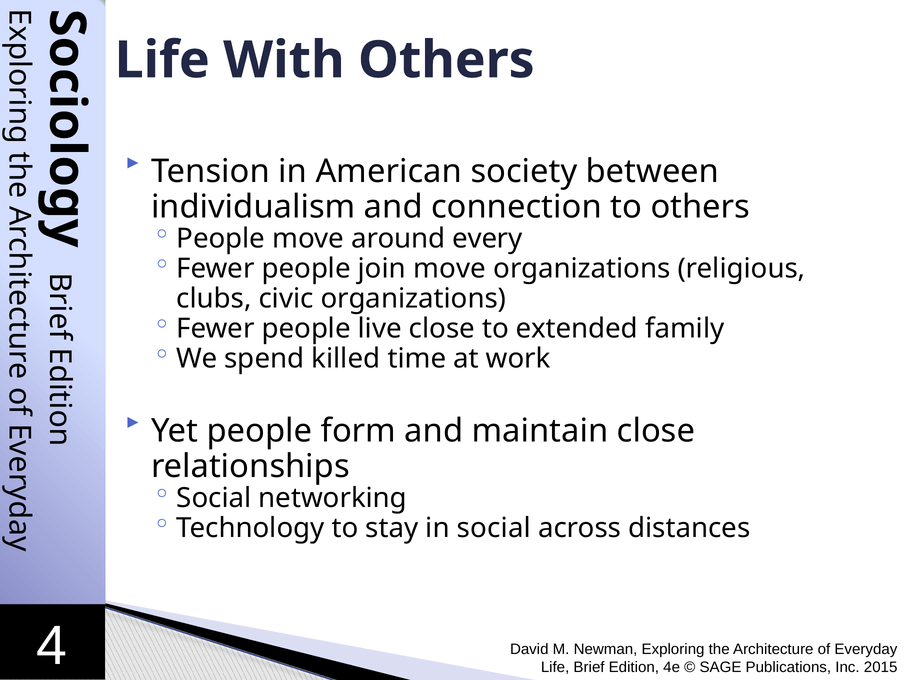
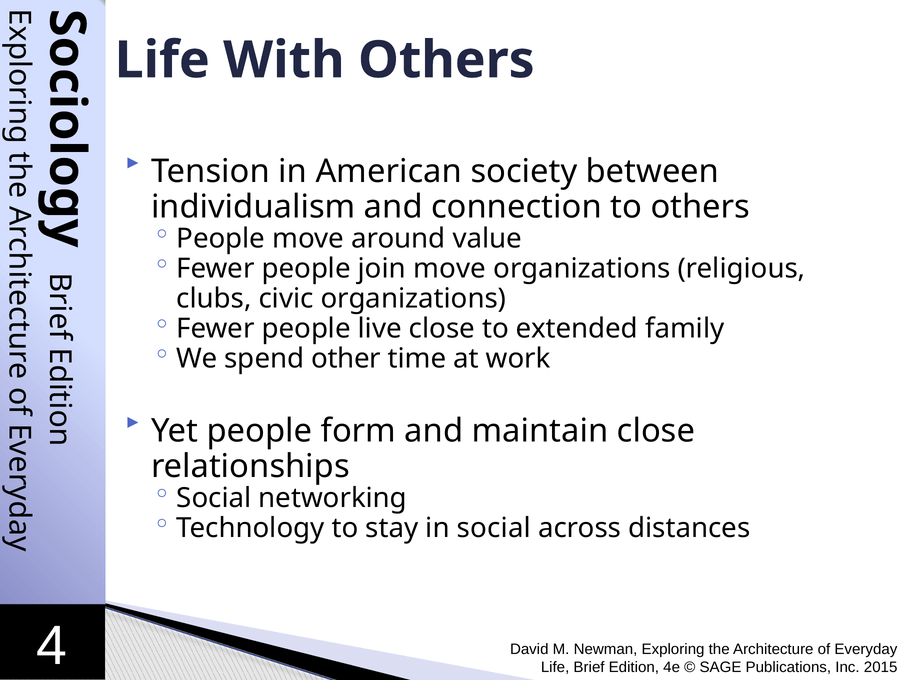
every: every -> value
killed: killed -> other
